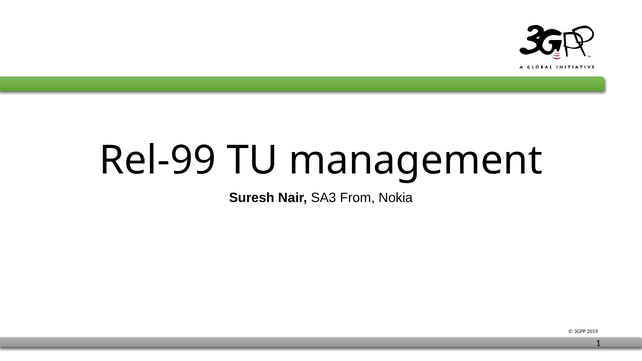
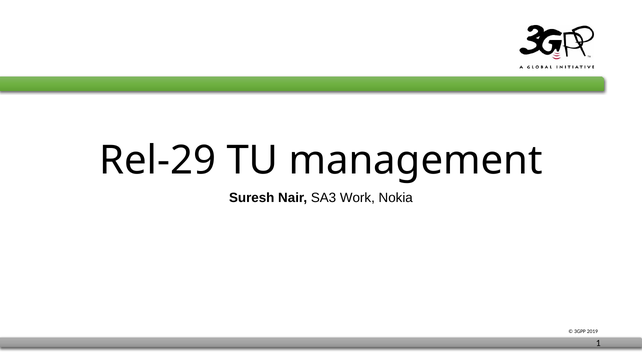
Rel-99: Rel-99 -> Rel-29
From: From -> Work
